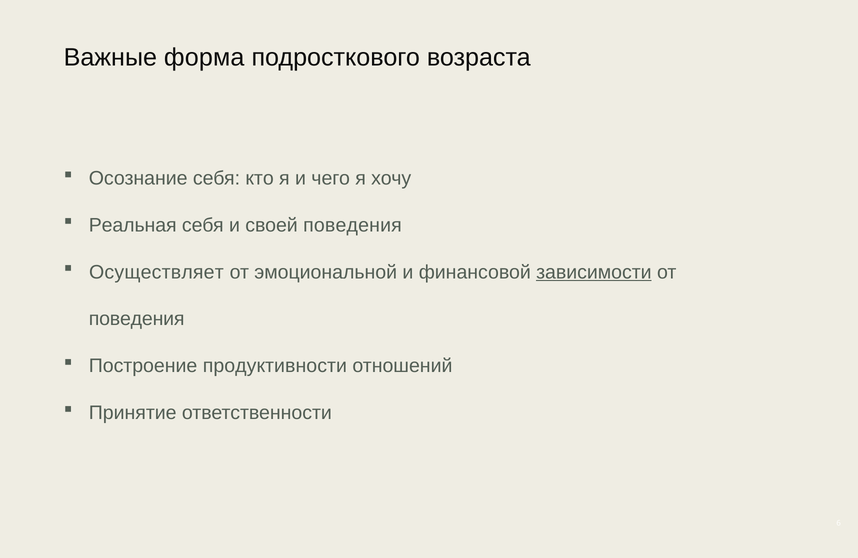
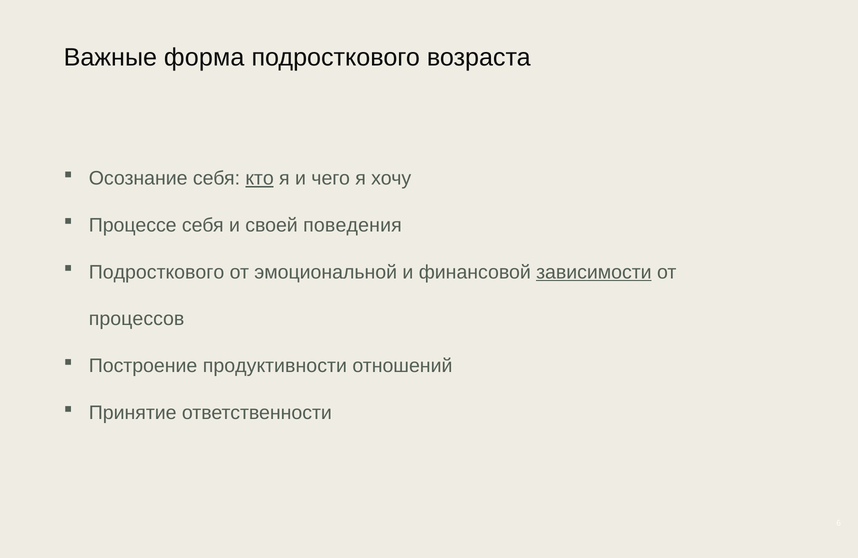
кто underline: none -> present
Реальная: Реальная -> Процессе
Осуществляет at (156, 272): Осуществляет -> Подросткового
поведения at (137, 319): поведения -> процессов
